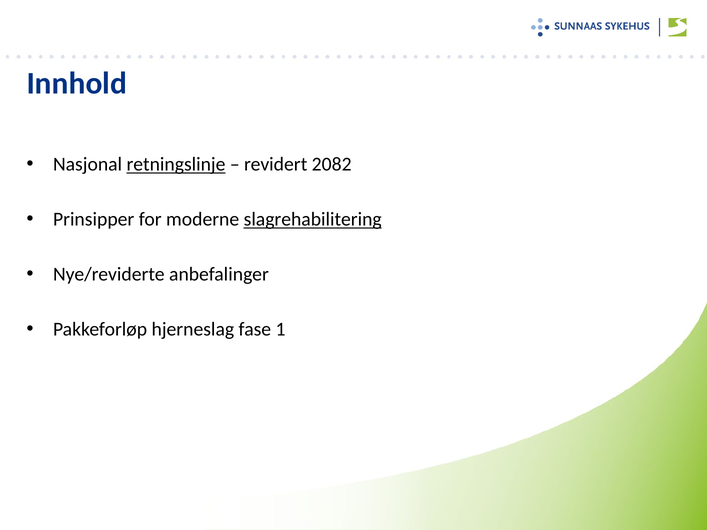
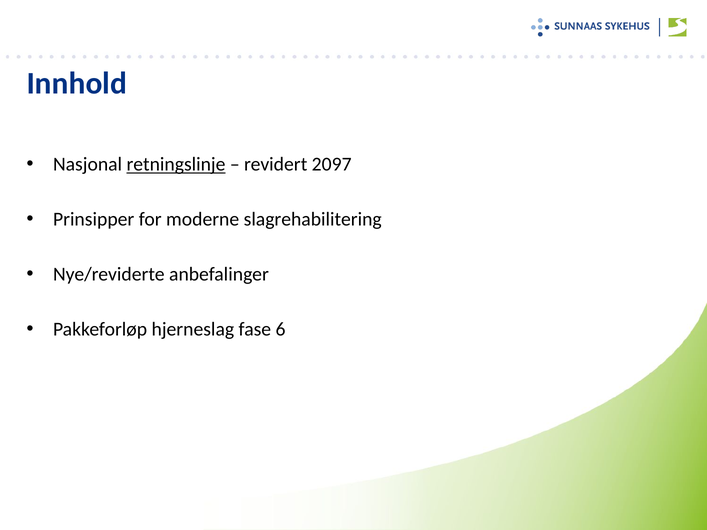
2082: 2082 -> 2097
slagrehabilitering underline: present -> none
1: 1 -> 6
